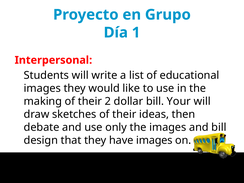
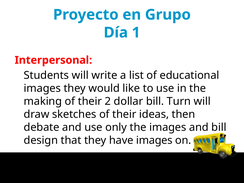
Your: Your -> Turn
